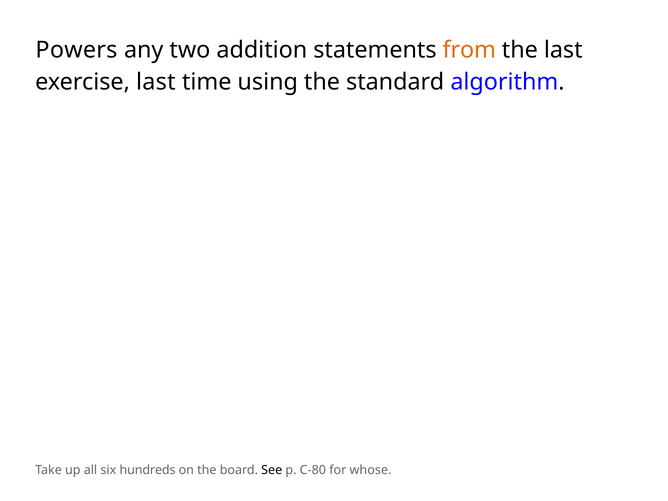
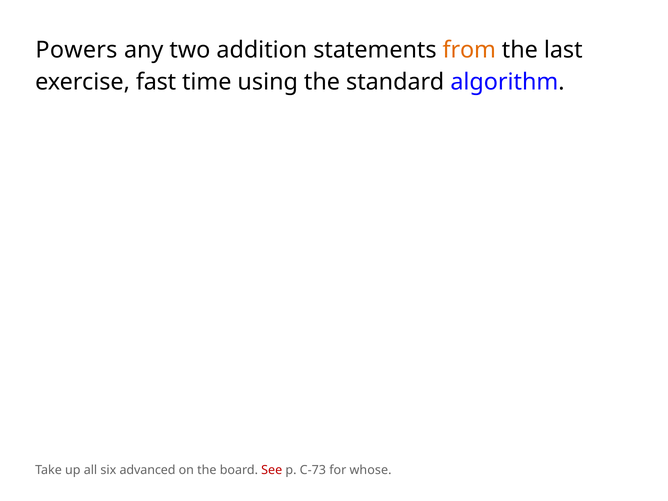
exercise last: last -> fast
hundreds: hundreds -> advanced
See colour: black -> red
C-80: C-80 -> C-73
